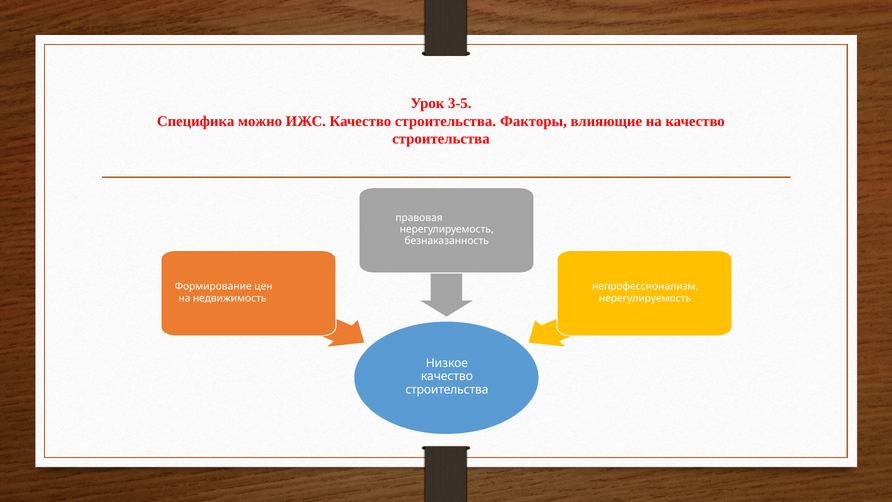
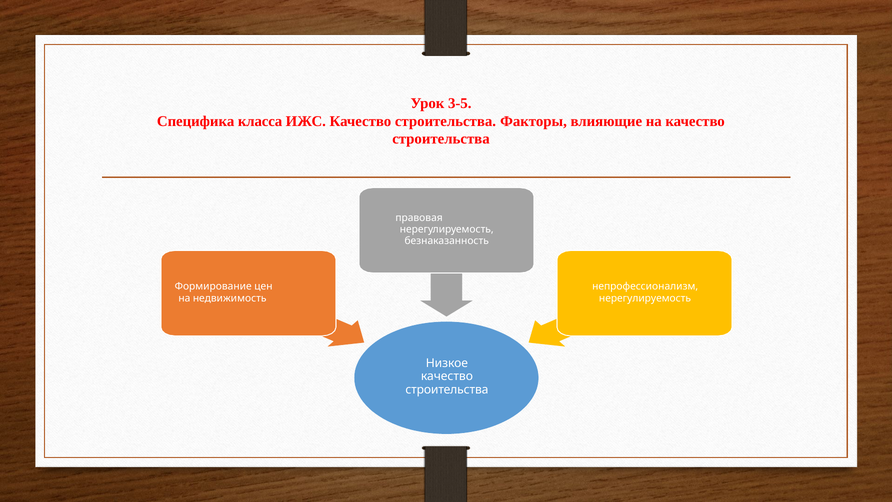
можно: можно -> класса
